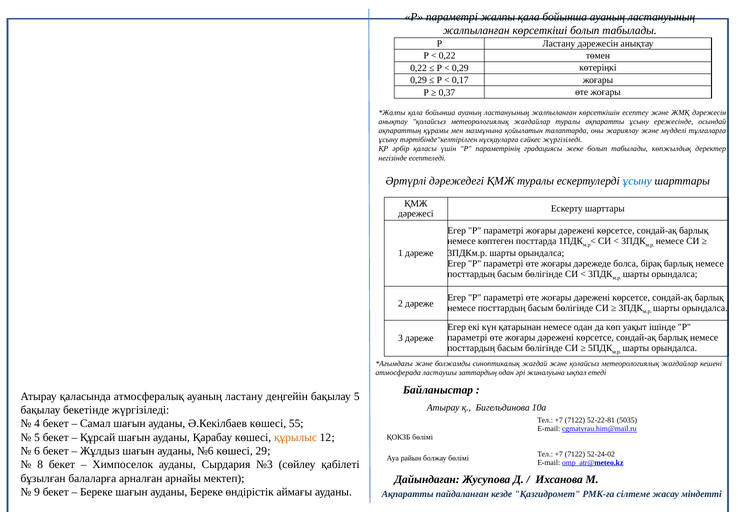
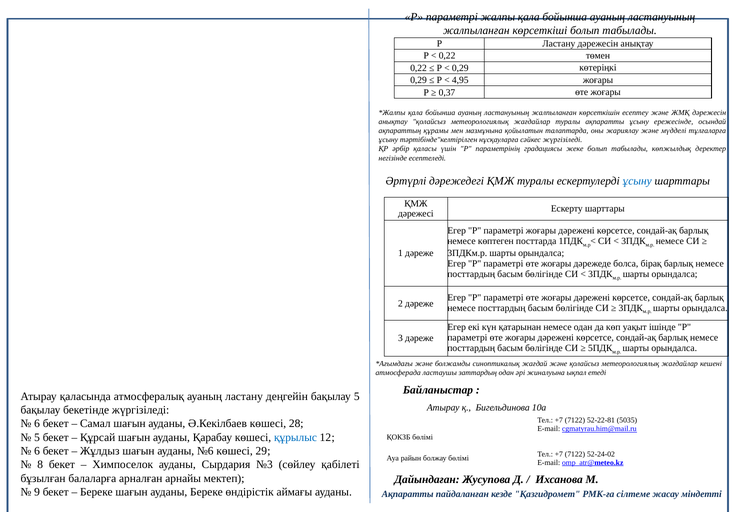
0,17: 0,17 -> 4,95
4 at (37, 424): 4 -> 6
55: 55 -> 28
құрылыс colour: orange -> blue
